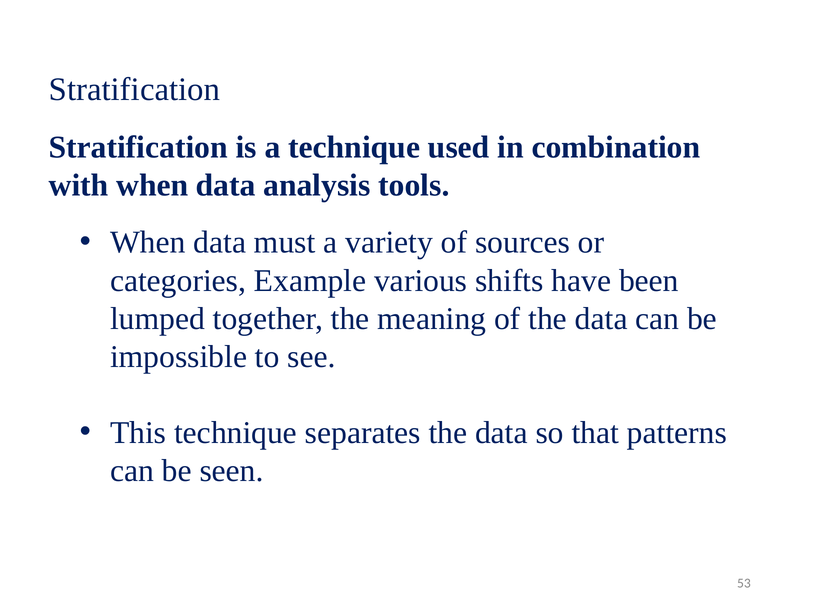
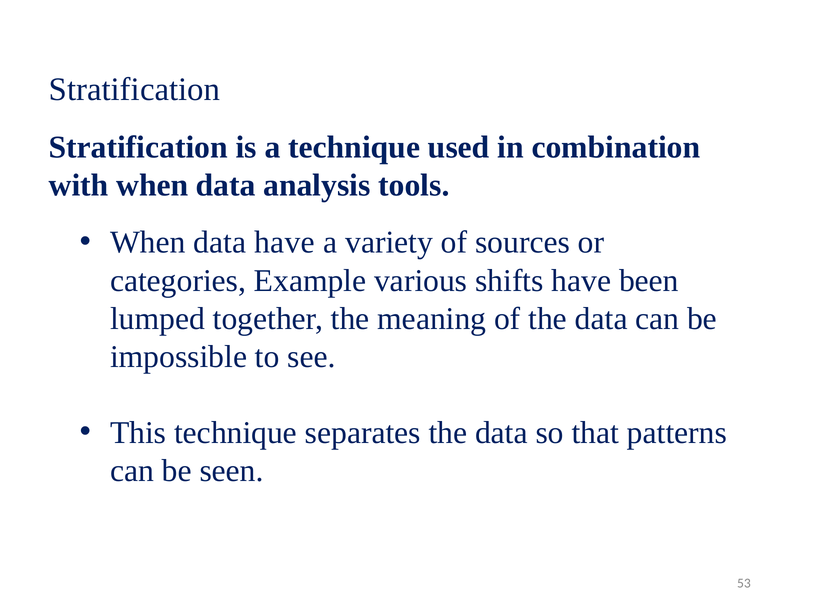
data must: must -> have
